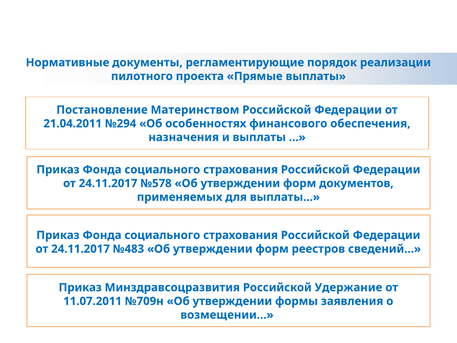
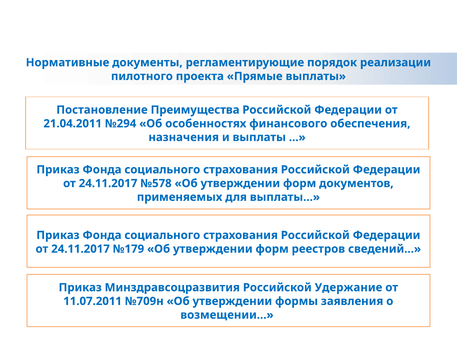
Материнством: Материнством -> Преимущества
№483: №483 -> №179
